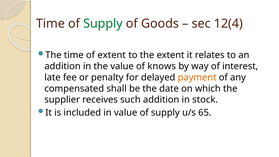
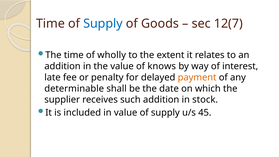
Supply at (103, 24) colour: green -> blue
12(4: 12(4 -> 12(7
of extent: extent -> wholly
compensated: compensated -> determinable
65: 65 -> 45
